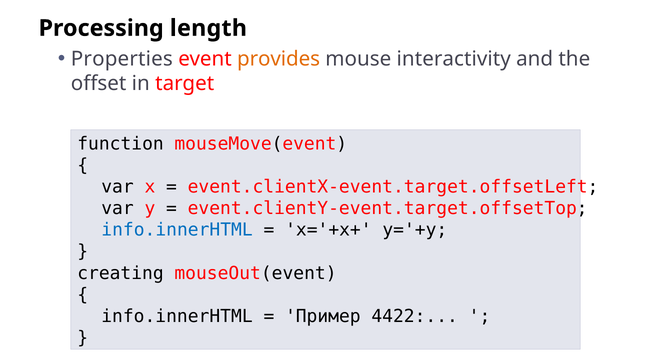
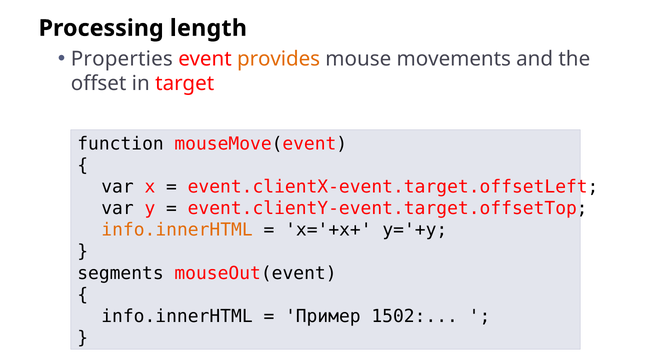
interactivity: interactivity -> movements
info.innerHTML at (177, 230) colour: blue -> orange
creating: creating -> segments
4422: 4422 -> 1502
